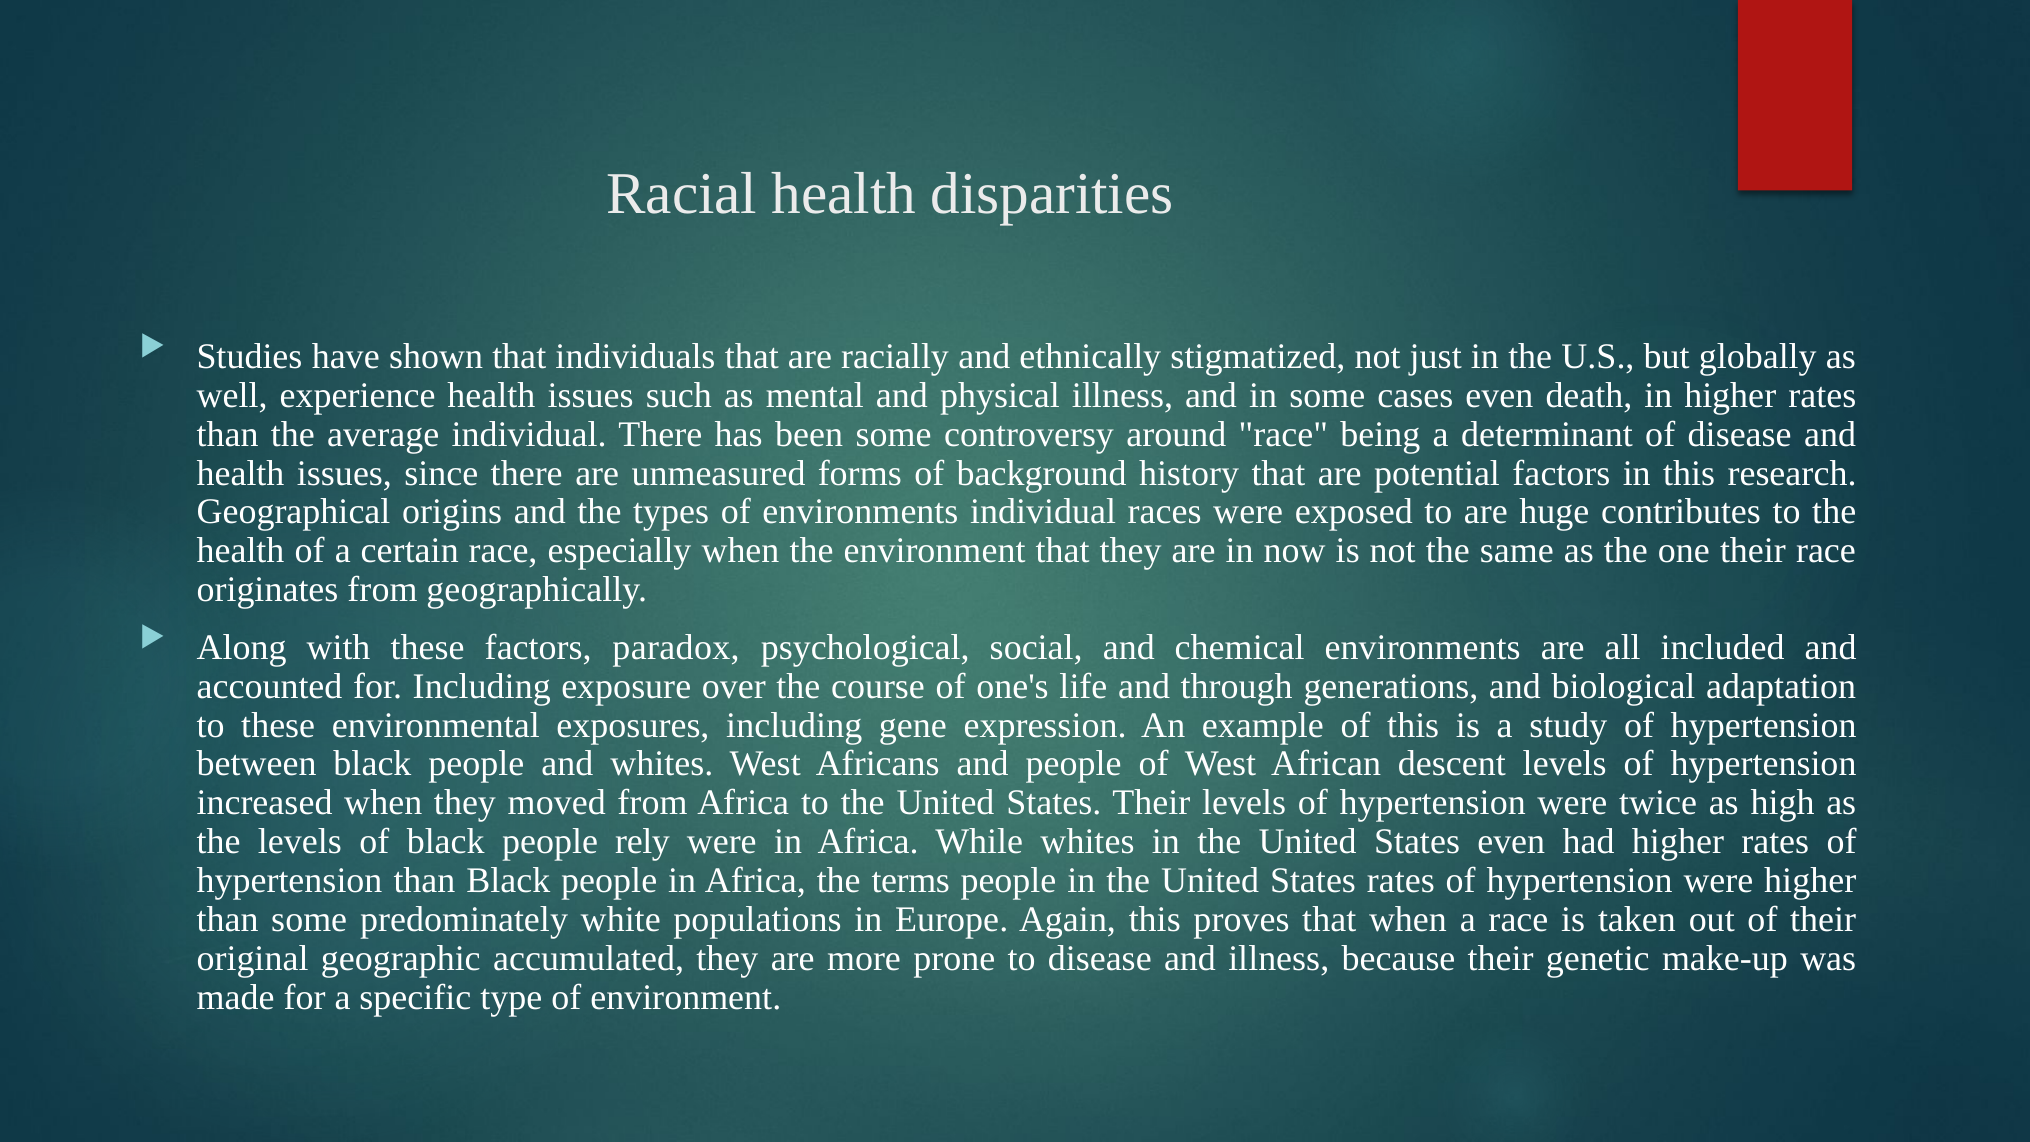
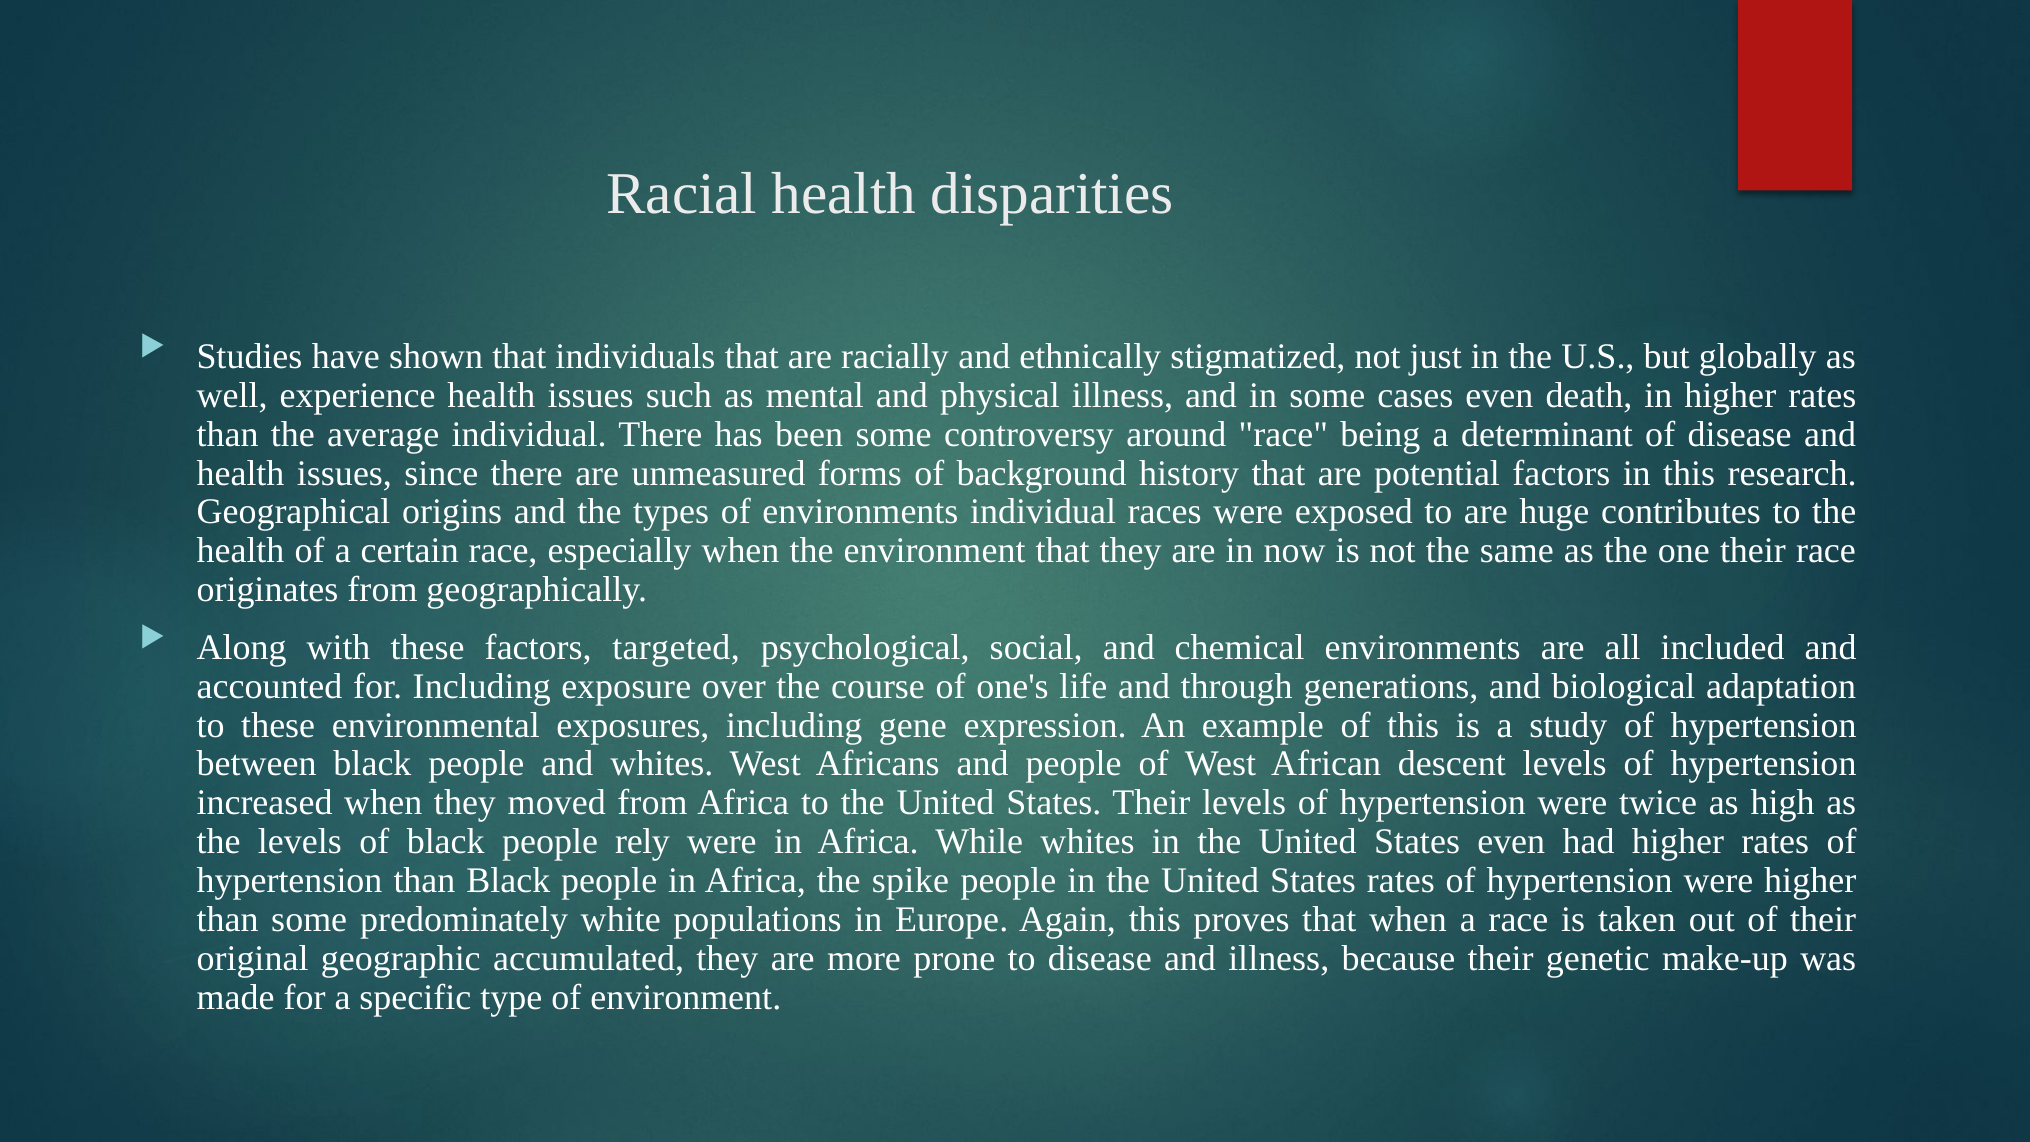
paradox: paradox -> targeted
terms: terms -> spike
